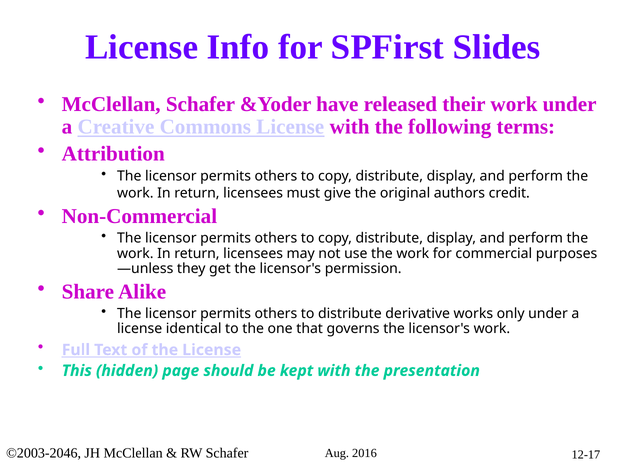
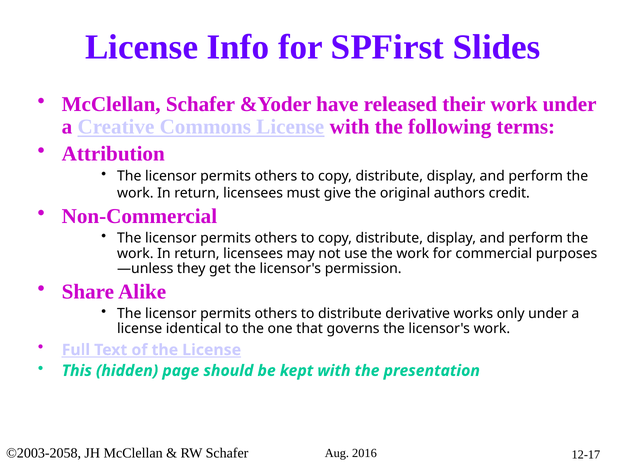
©2003-2046: ©2003-2046 -> ©2003-2058
